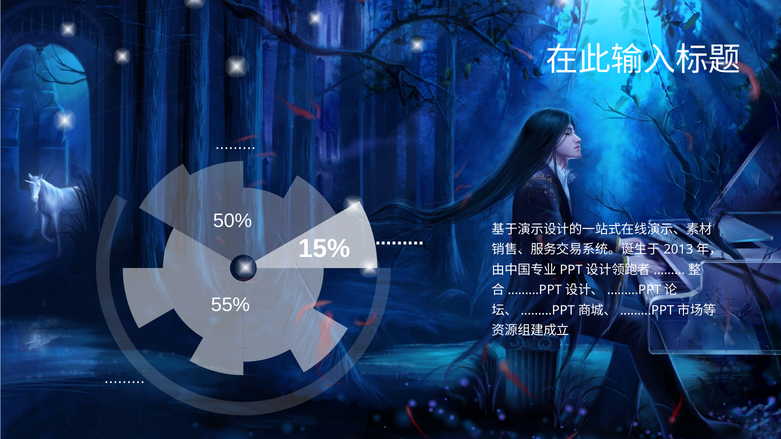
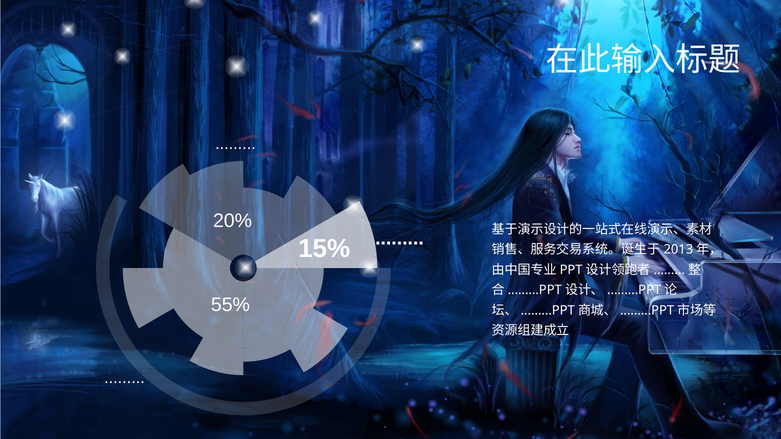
50%: 50% -> 20%
